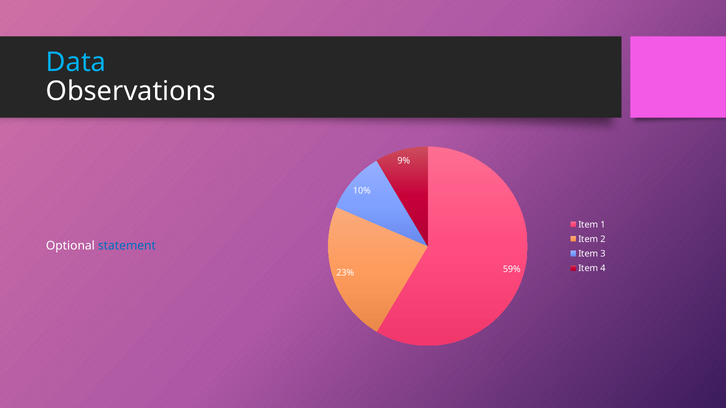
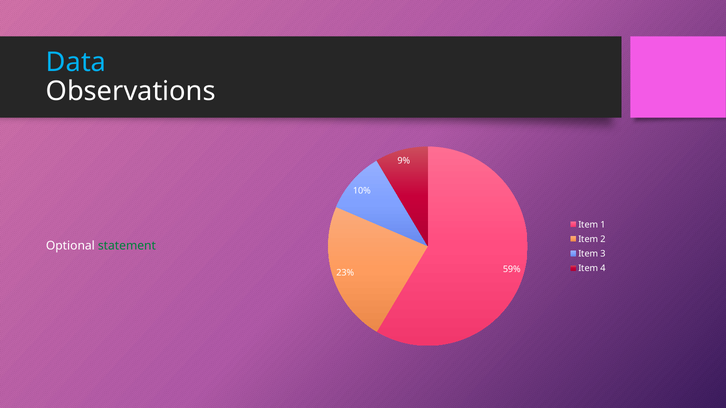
statement colour: blue -> green
